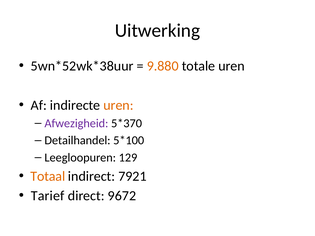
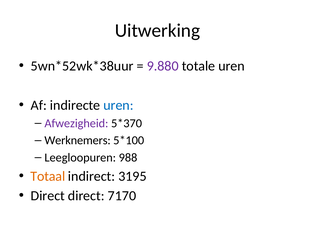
9.880 colour: orange -> purple
uren at (118, 105) colour: orange -> blue
Detailhandel: Detailhandel -> Werknemers
129: 129 -> 988
7921: 7921 -> 3195
Tarief at (48, 196): Tarief -> Direct
9672: 9672 -> 7170
